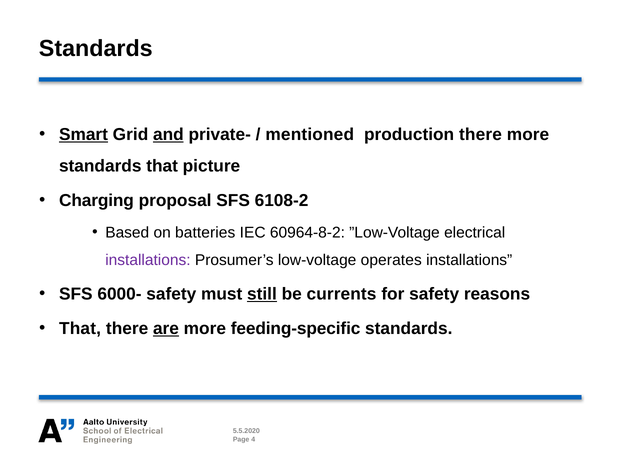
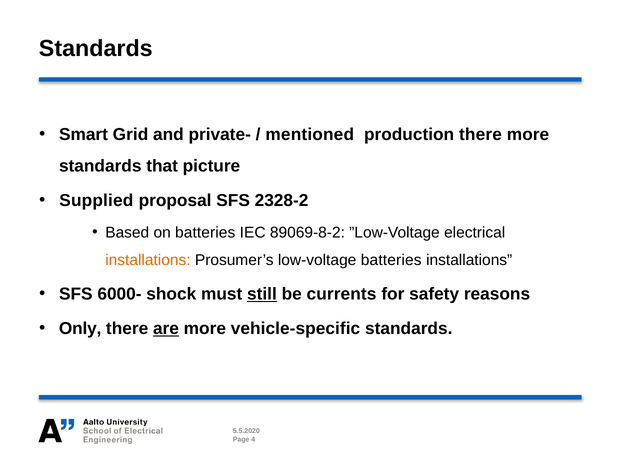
Smart underline: present -> none
and underline: present -> none
Charging: Charging -> Supplied
6108-2: 6108-2 -> 2328-2
60964-8-2: 60964-8-2 -> 89069-8-2
installations at (148, 260) colour: purple -> orange
low-voltage operates: operates -> batteries
6000- safety: safety -> shock
That at (80, 328): That -> Only
feeding-specific: feeding-specific -> vehicle-specific
